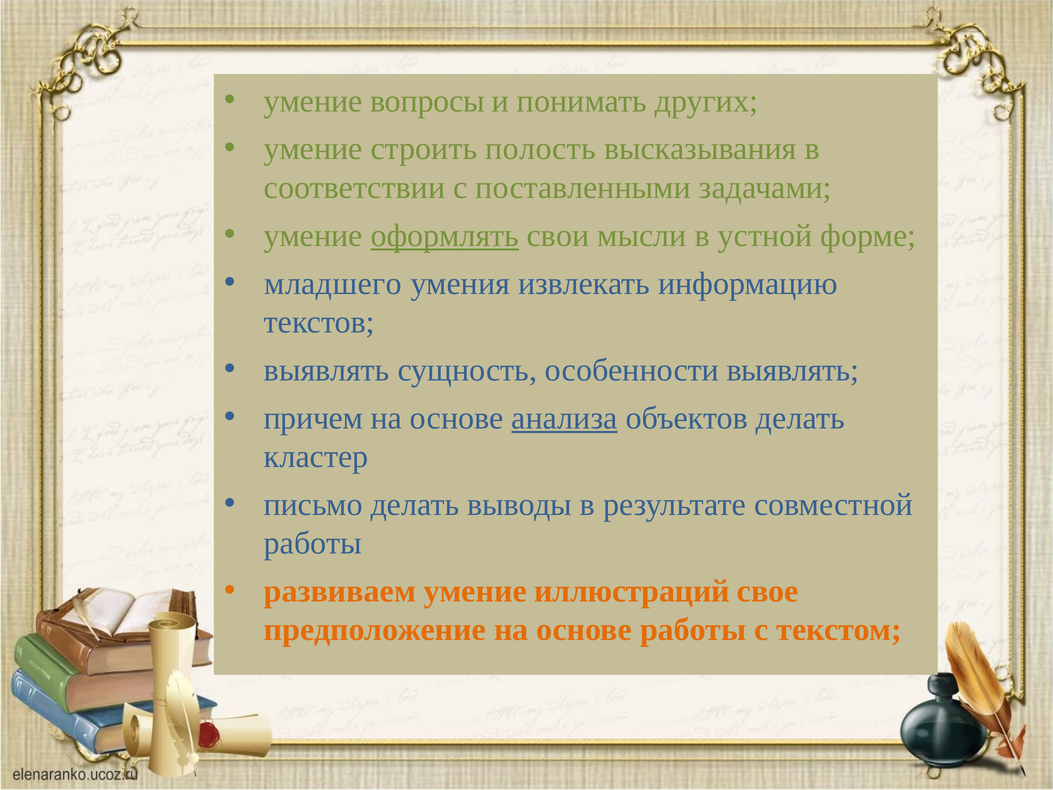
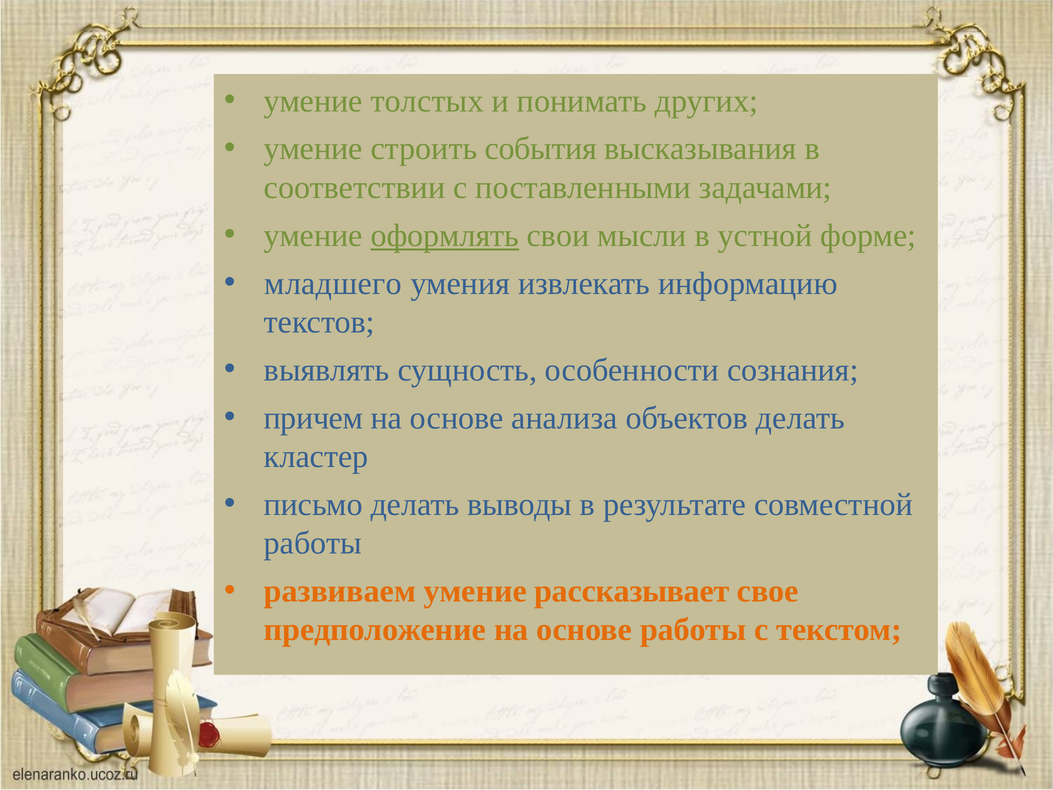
вопросы: вопросы -> толстых
полость: полость -> события
особенности выявлять: выявлять -> сознания
анализа underline: present -> none
иллюстраций: иллюстраций -> рассказывает
